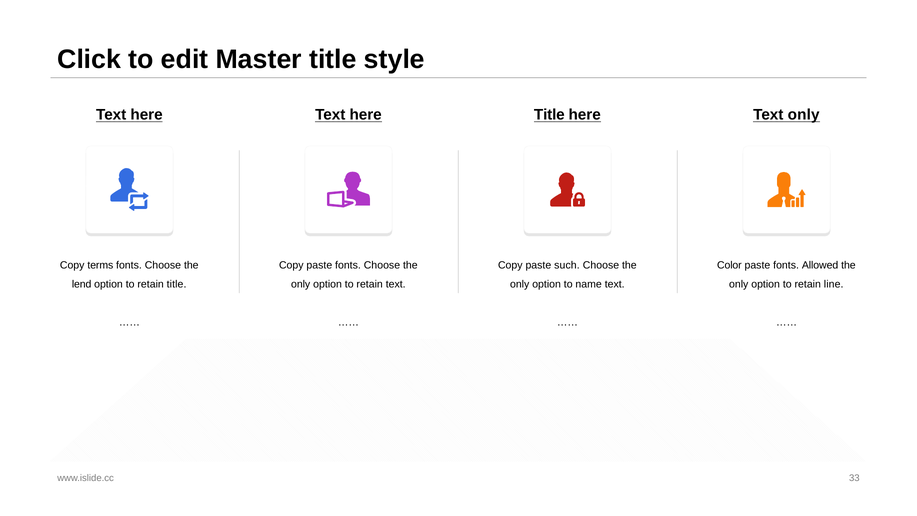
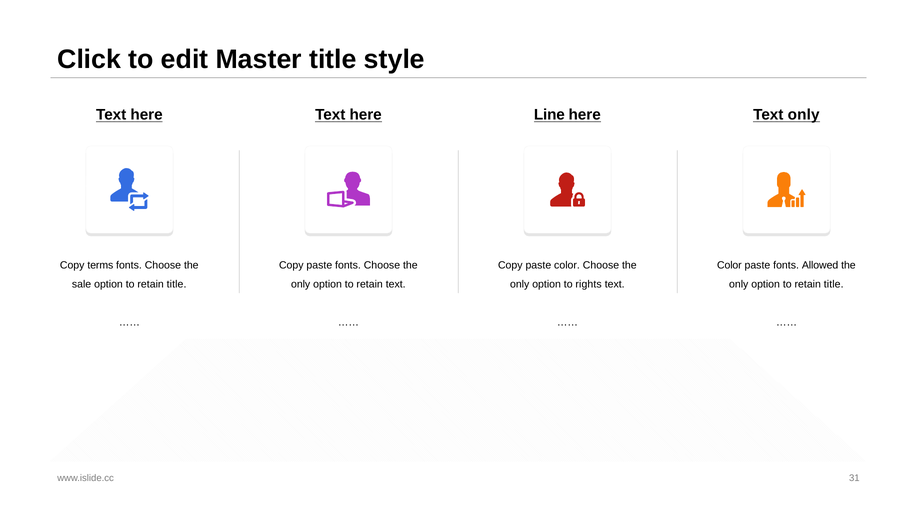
Title at (549, 115): Title -> Line
paste such: such -> color
lend: lend -> sale
name: name -> rights
line at (834, 284): line -> title
33: 33 -> 31
